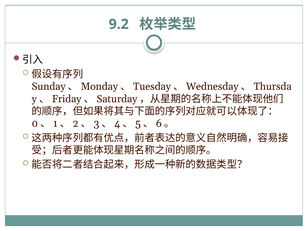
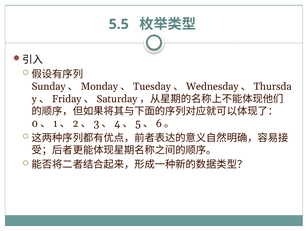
9.2: 9.2 -> 5.5
